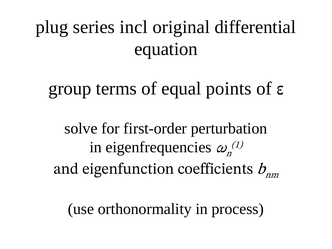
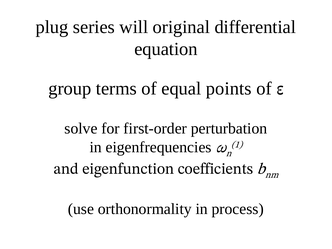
incl: incl -> will
